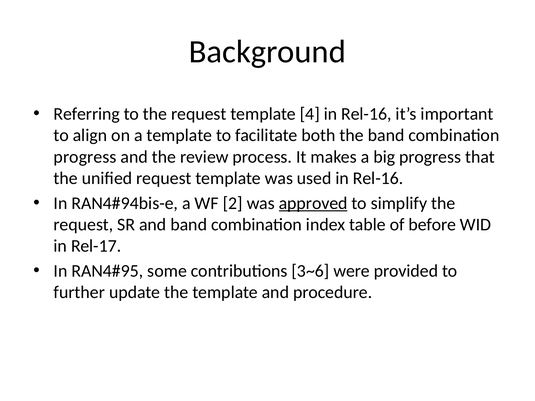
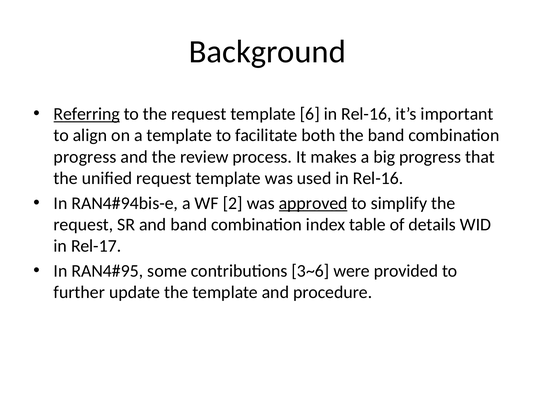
Referring underline: none -> present
4: 4 -> 6
before: before -> details
